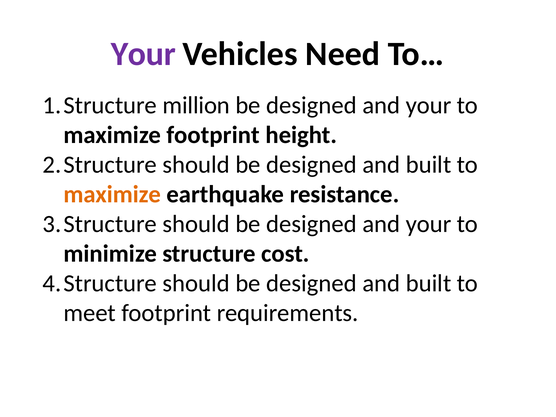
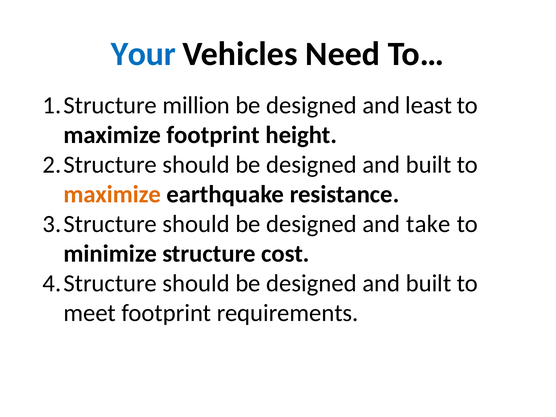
Your at (143, 54) colour: purple -> blue
your at (429, 105): your -> least
your at (429, 224): your -> take
